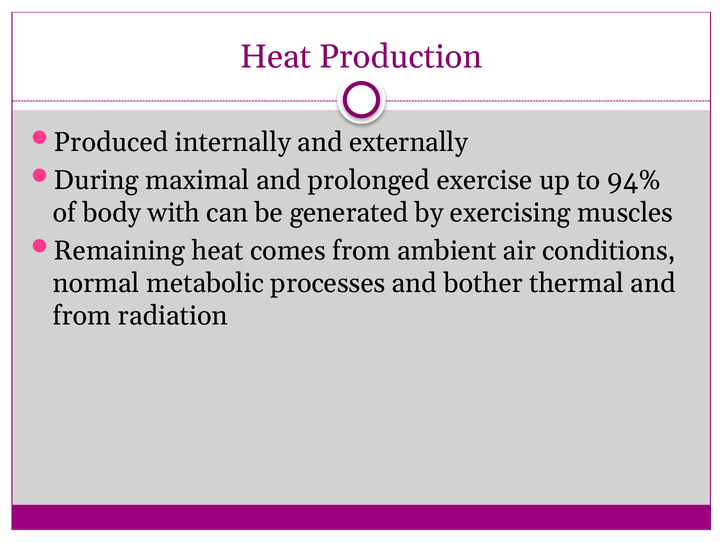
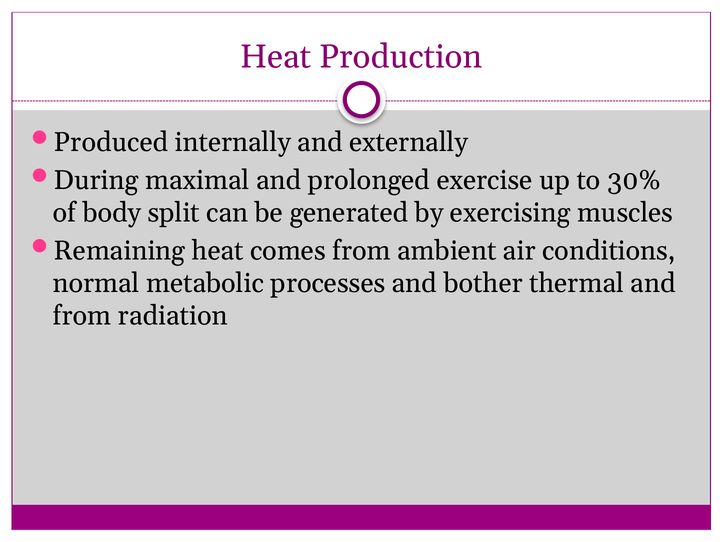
94%: 94% -> 30%
with: with -> split
